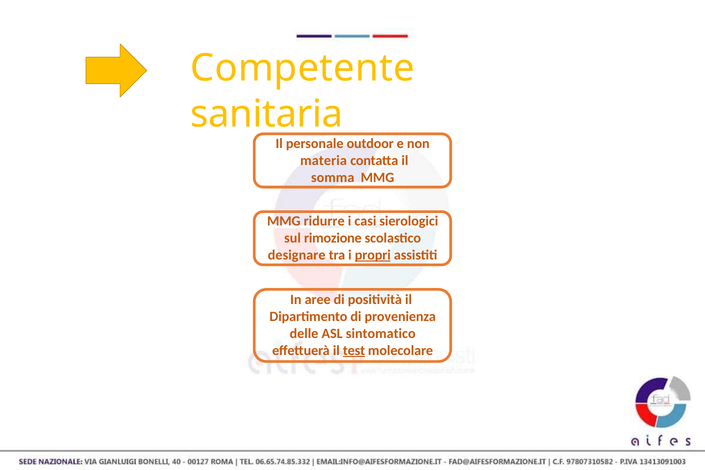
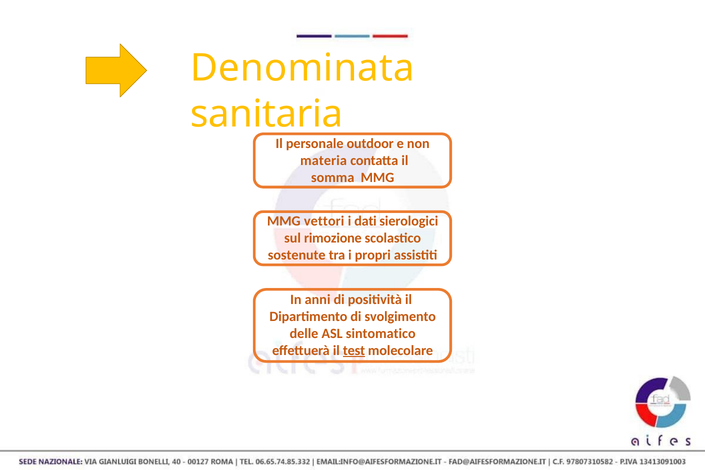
Competente: Competente -> Denominata
ridurre: ridurre -> vettori
casi: casi -> dati
designare: designare -> sostenute
propri underline: present -> none
aree: aree -> anni
provenienza: provenienza -> svolgimento
